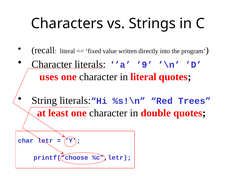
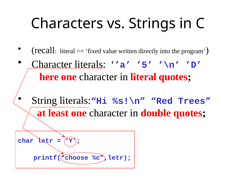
’9: ’9 -> ’5
uses: uses -> here
